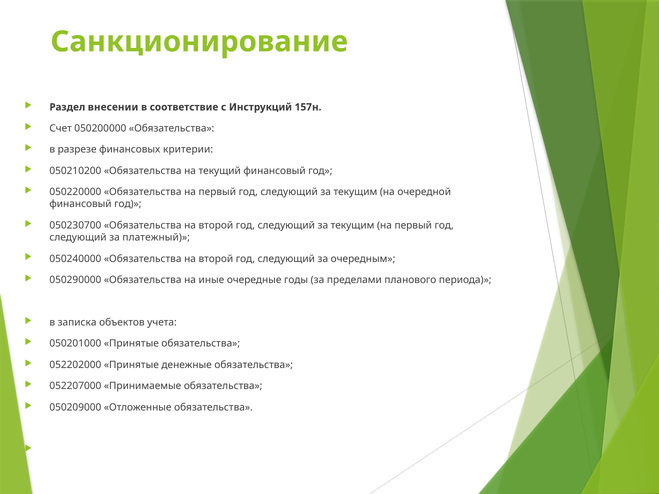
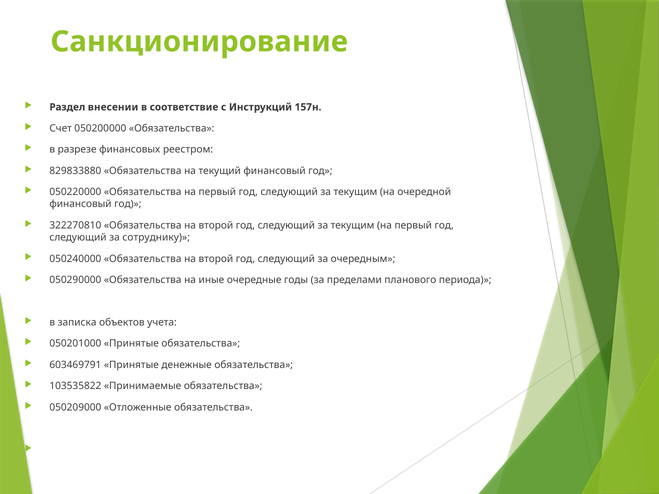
критерии: критерии -> реестром
050210200: 050210200 -> 829833880
050230700: 050230700 -> 322270810
платежный: платежный -> сотруднику
052202000: 052202000 -> 603469791
052207000: 052207000 -> 103535822
